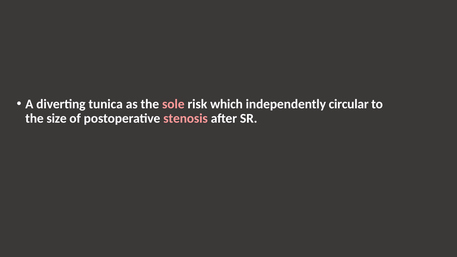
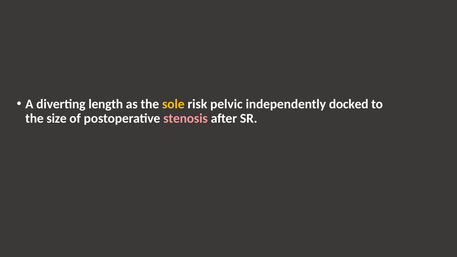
tunica: tunica -> length
sole colour: pink -> yellow
which: which -> pelvic
circular: circular -> docked
